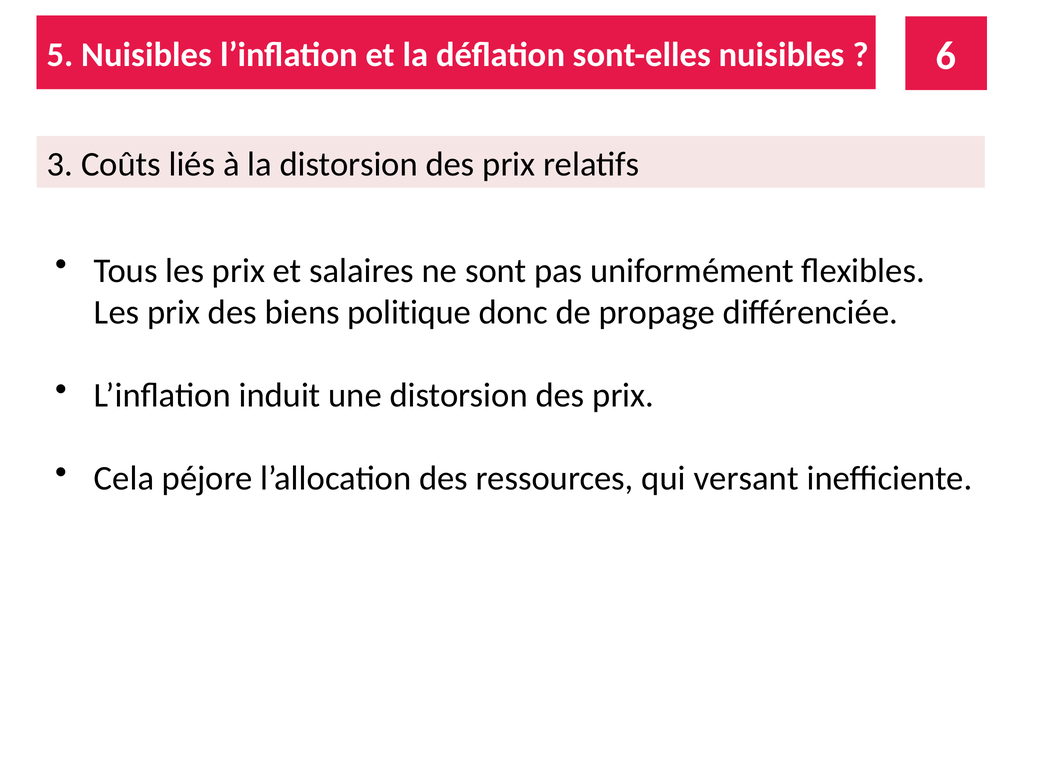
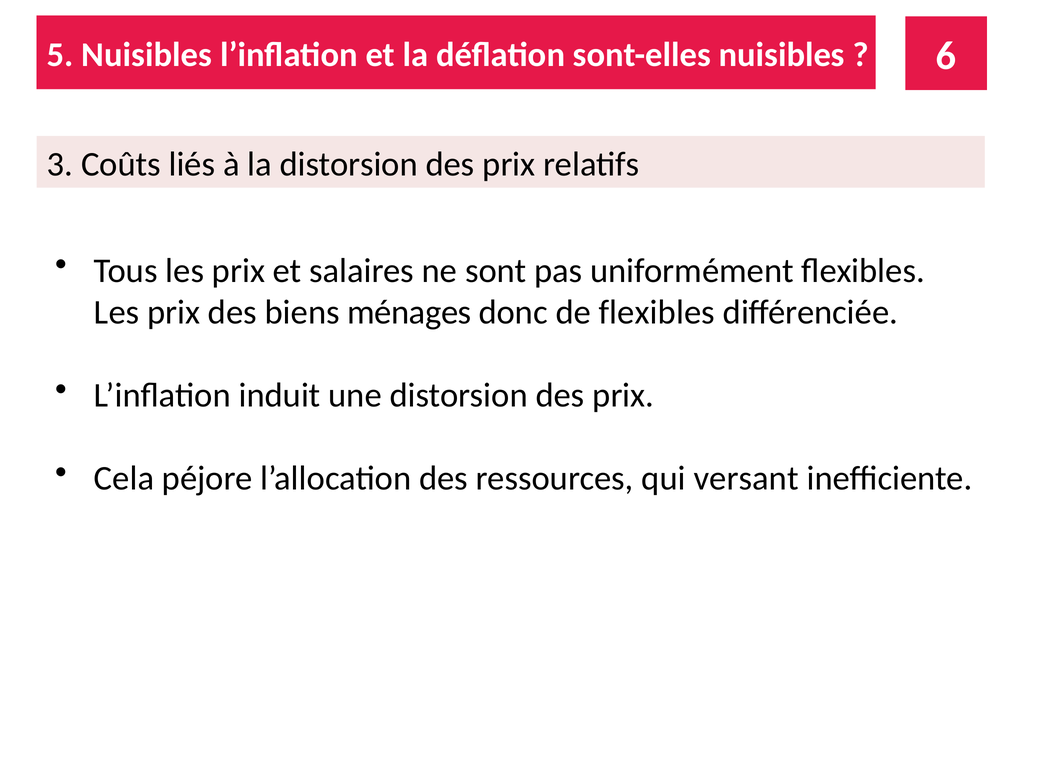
politique: politique -> ménages
de propage: propage -> flexibles
